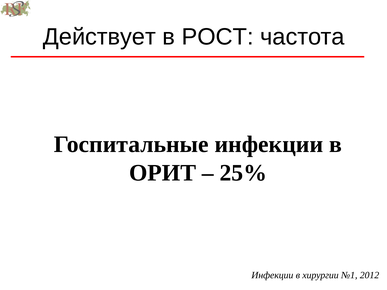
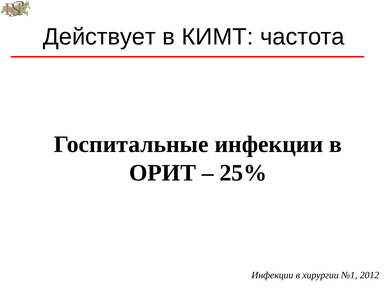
РОСТ: РОСТ -> КИМТ
